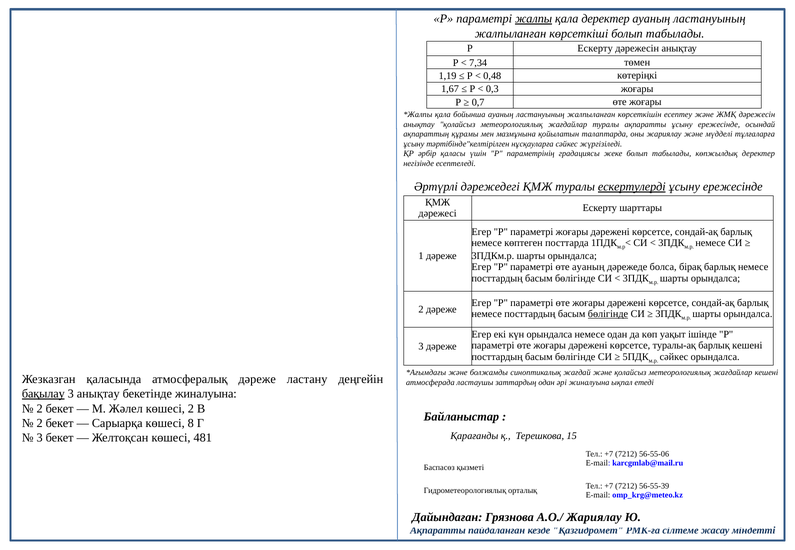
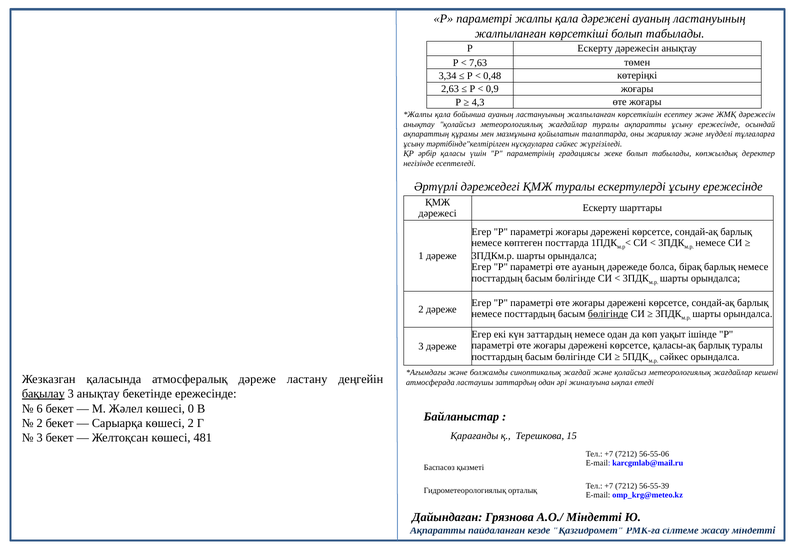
жалпы underline: present -> none
қала деректер: деректер -> дәрежені
7,34: 7,34 -> 7,63
1,19: 1,19 -> 3,34
1,67: 1,67 -> 2,63
0,3: 0,3 -> 0,9
0,7: 0,7 -> 4,3
ескертулерді underline: present -> none
күн орындалса: орындалса -> заттардың
туралы-ақ: туралы-ақ -> қаласы-ақ
барлық кешені: кешені -> туралы
бекетінде жиналуына: жиналуына -> ережесінде
2 at (40, 409): 2 -> 6
көшесі 2: 2 -> 0
көшесі 8: 8 -> 2
А.О./ Жариялау: Жариялау -> Міндетті
